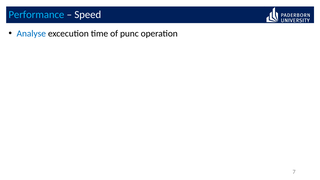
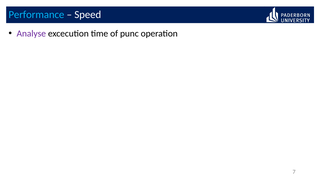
Analyse colour: blue -> purple
